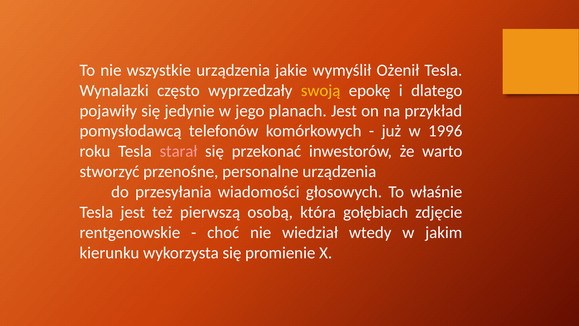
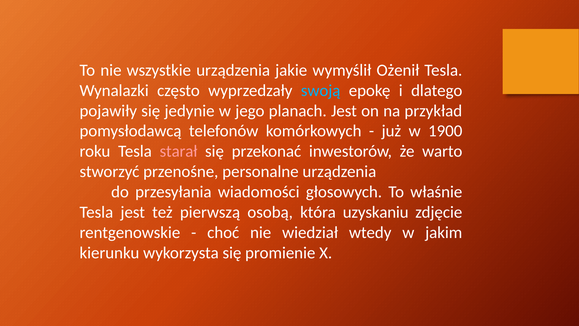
swoją colour: yellow -> light blue
1996: 1996 -> 1900
gołębiach: gołębiach -> uzyskaniu
